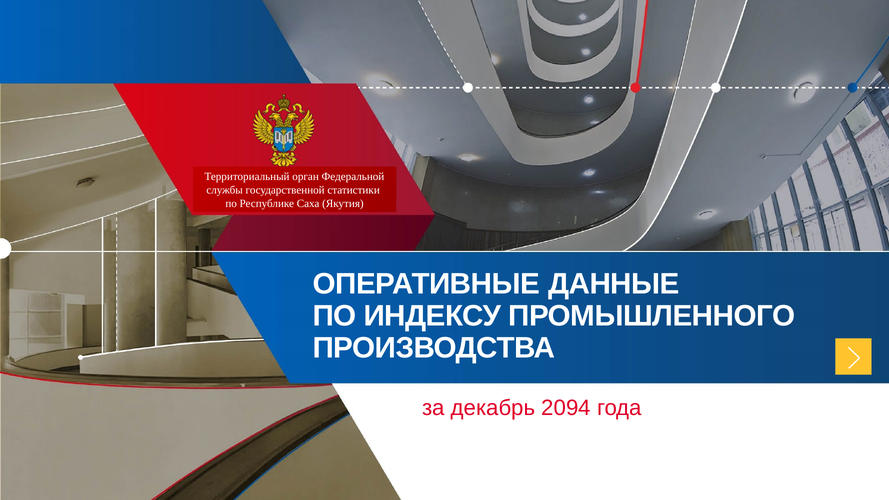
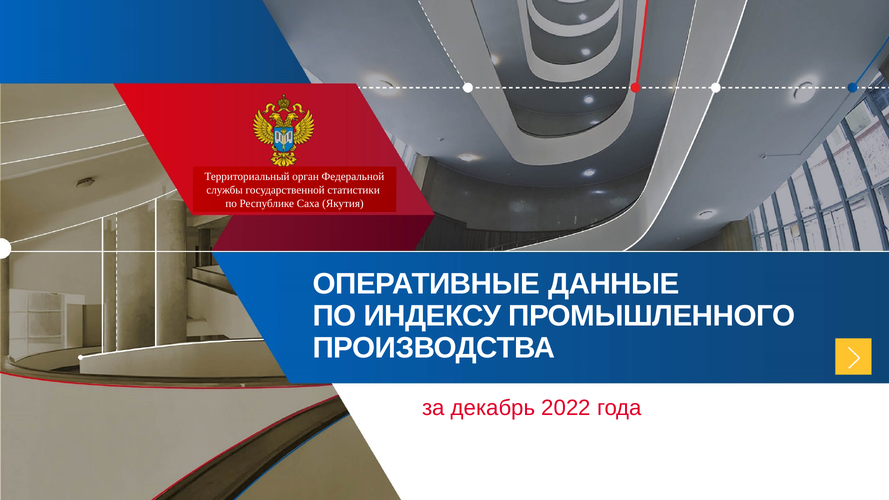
2094: 2094 -> 2022
